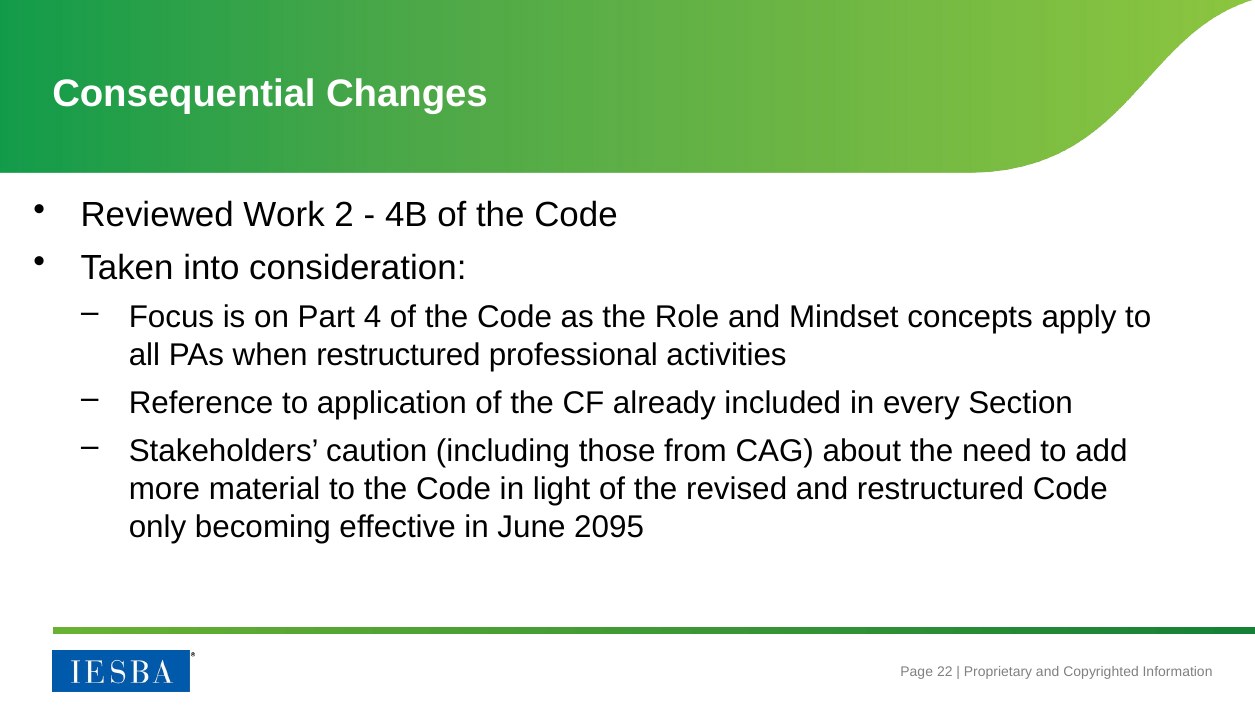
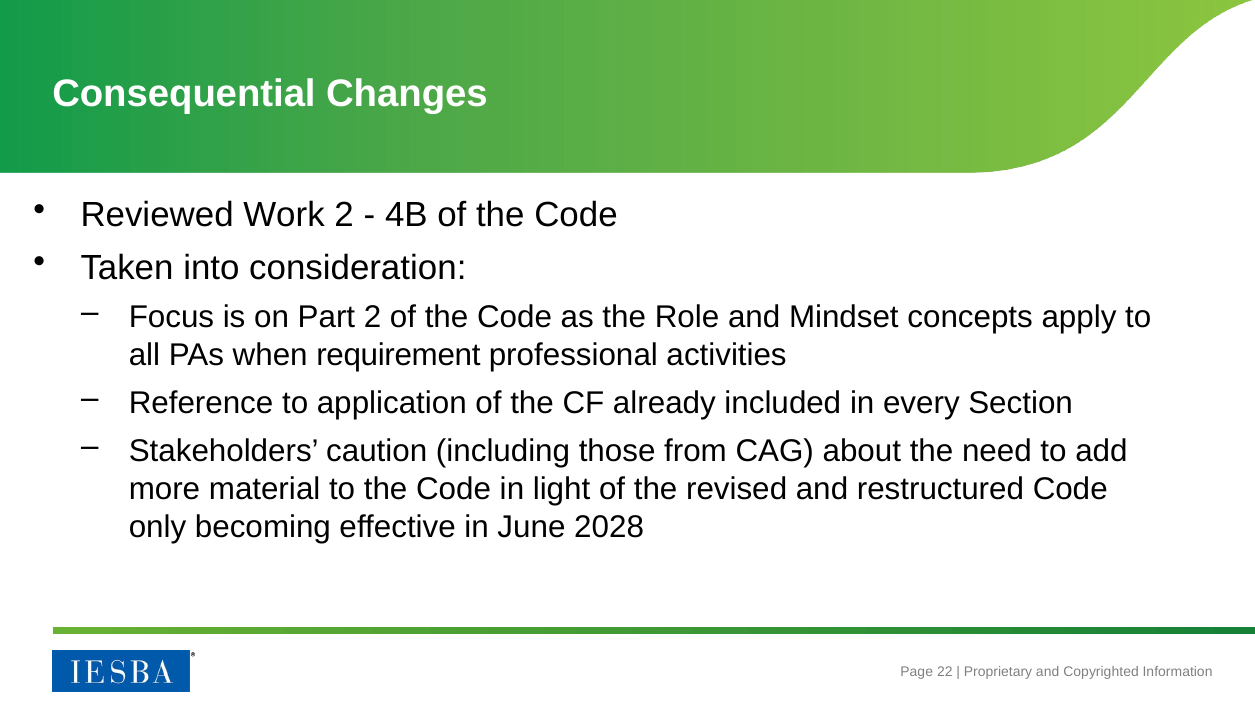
Part 4: 4 -> 2
when restructured: restructured -> requirement
2095: 2095 -> 2028
